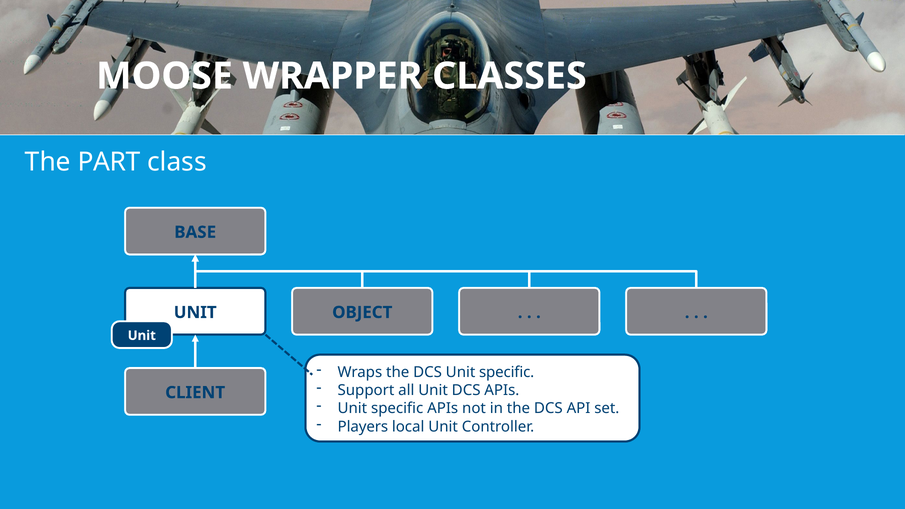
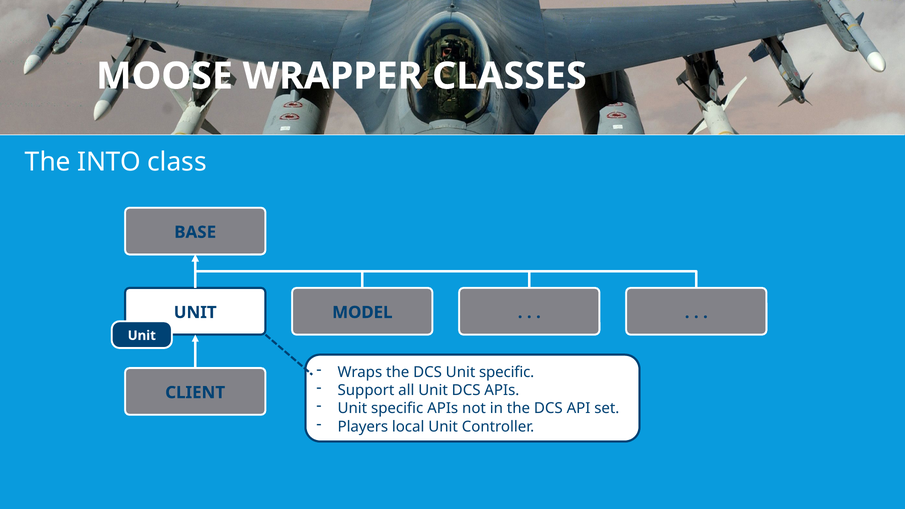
PART: PART -> INTO
OBJECT: OBJECT -> MODEL
